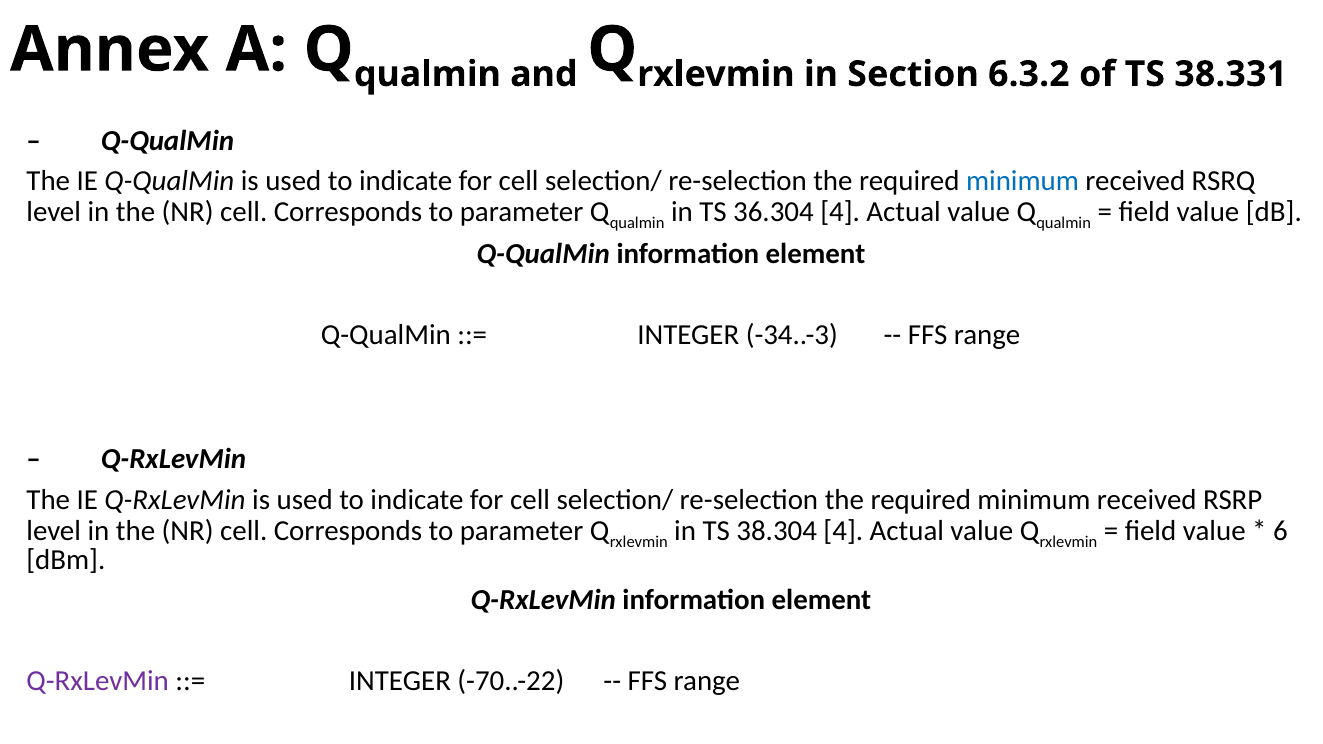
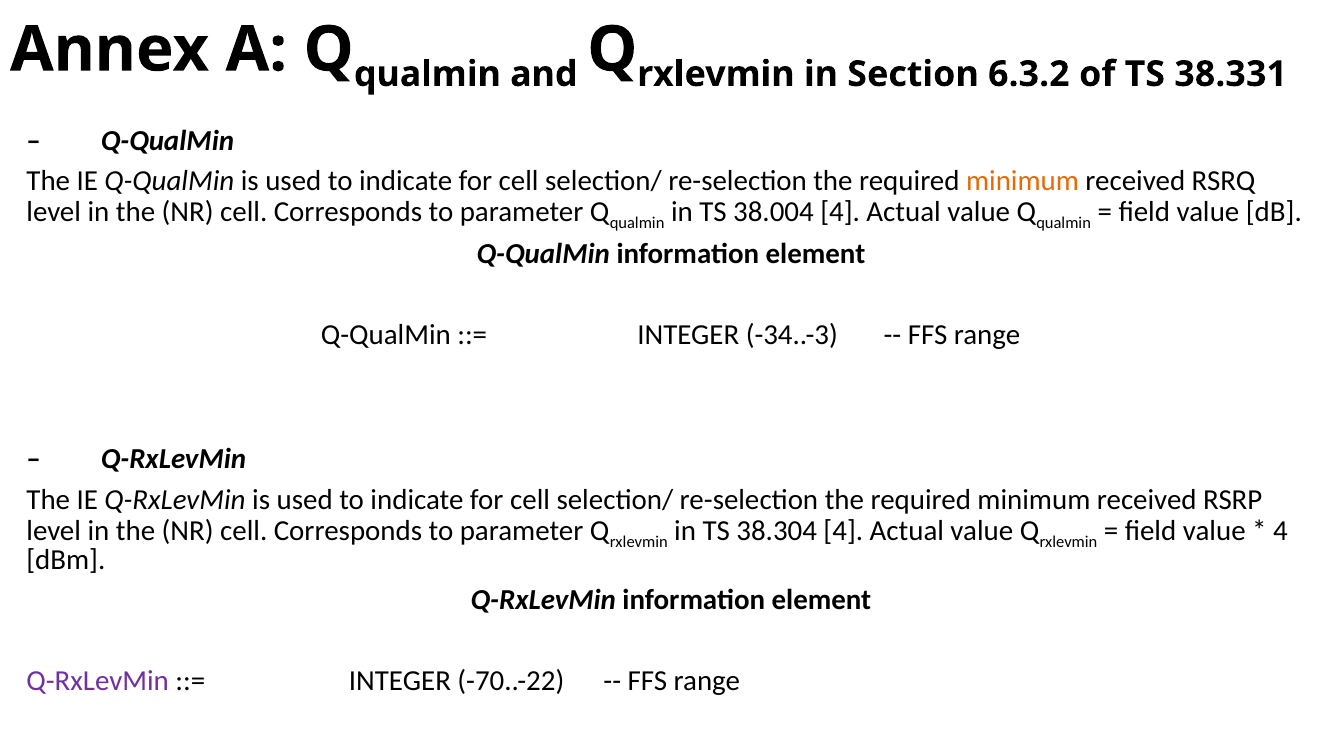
minimum at (1023, 181) colour: blue -> orange
36.304: 36.304 -> 38.004
6 at (1280, 531): 6 -> 4
